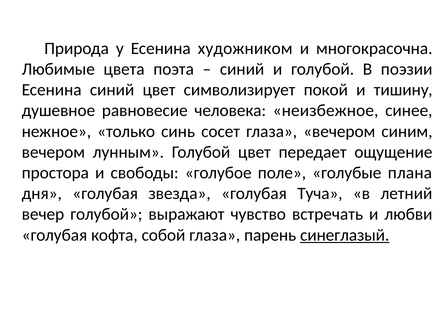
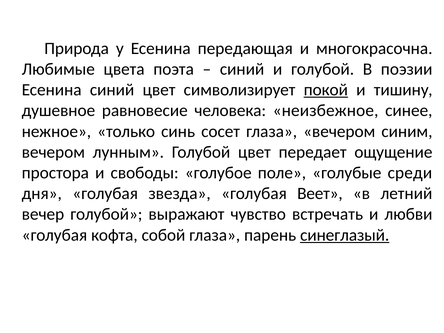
художником: художником -> передающая
покой underline: none -> present
плана: плана -> среди
Туча: Туча -> Веет
